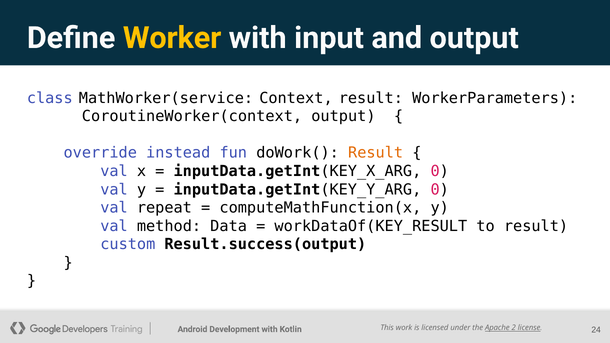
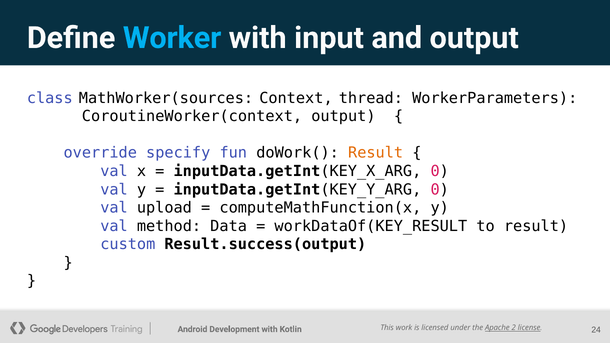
Worker colour: yellow -> light blue
MathWorker(service: MathWorker(service -> MathWorker(sources
Context result: result -> thread
instead: instead -> specify
repeat: repeat -> upload
